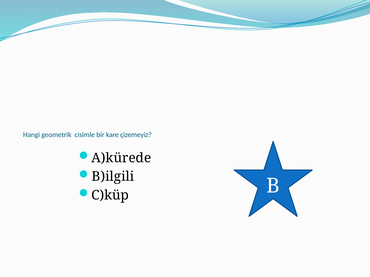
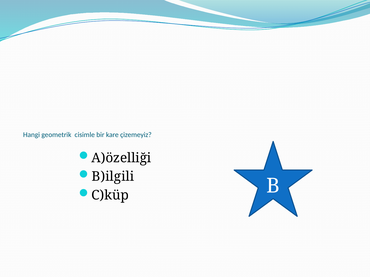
A)kürede: A)kürede -> A)özelliği
